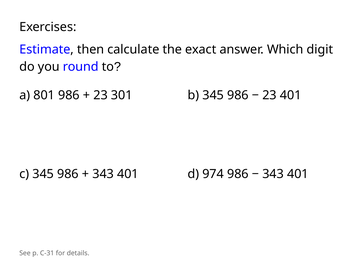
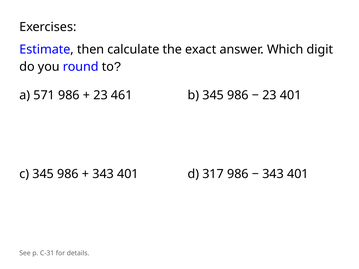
801: 801 -> 571
301: 301 -> 461
974: 974 -> 317
